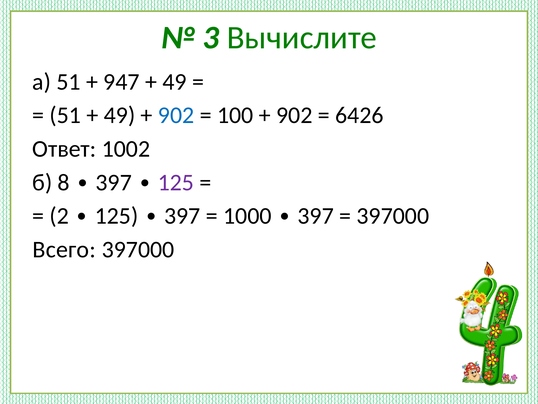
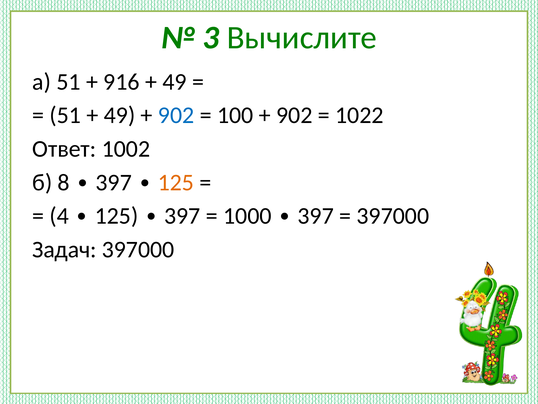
947: 947 -> 916
6426: 6426 -> 1022
125 at (176, 182) colour: purple -> orange
2: 2 -> 4
Всего: Всего -> Задач
